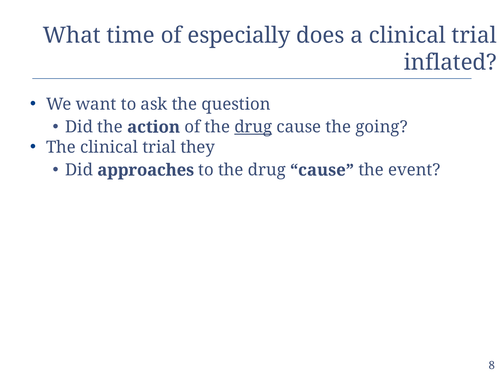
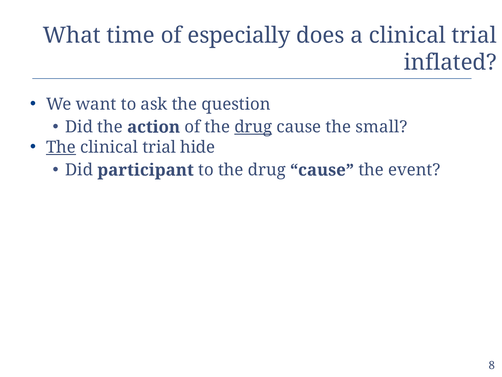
going: going -> small
The at (61, 147) underline: none -> present
they: they -> hide
approaches: approaches -> participant
